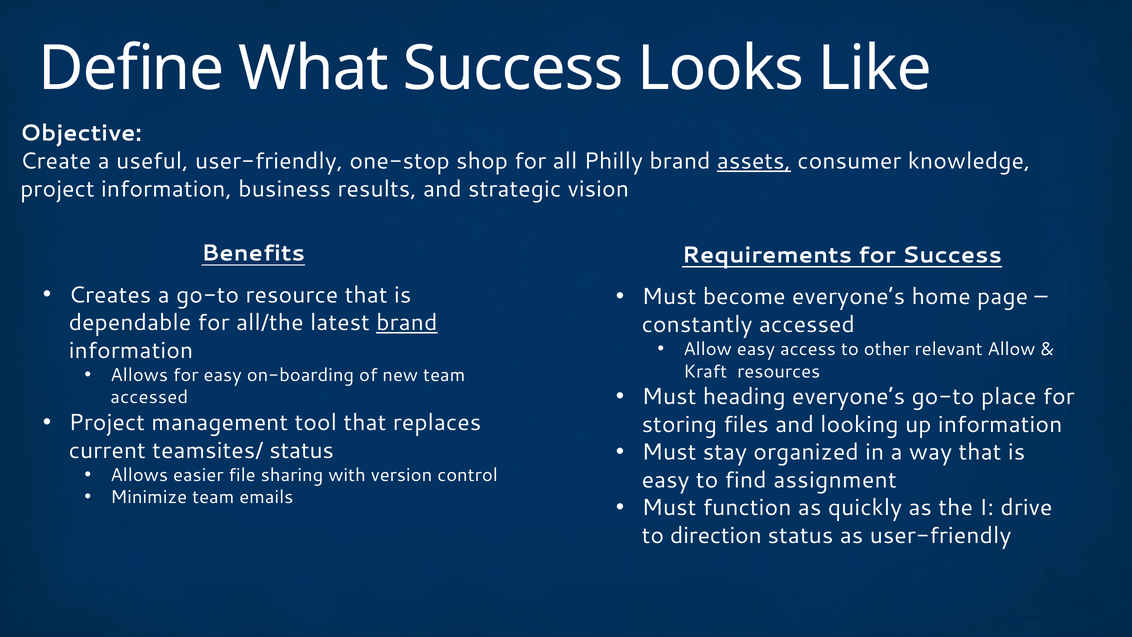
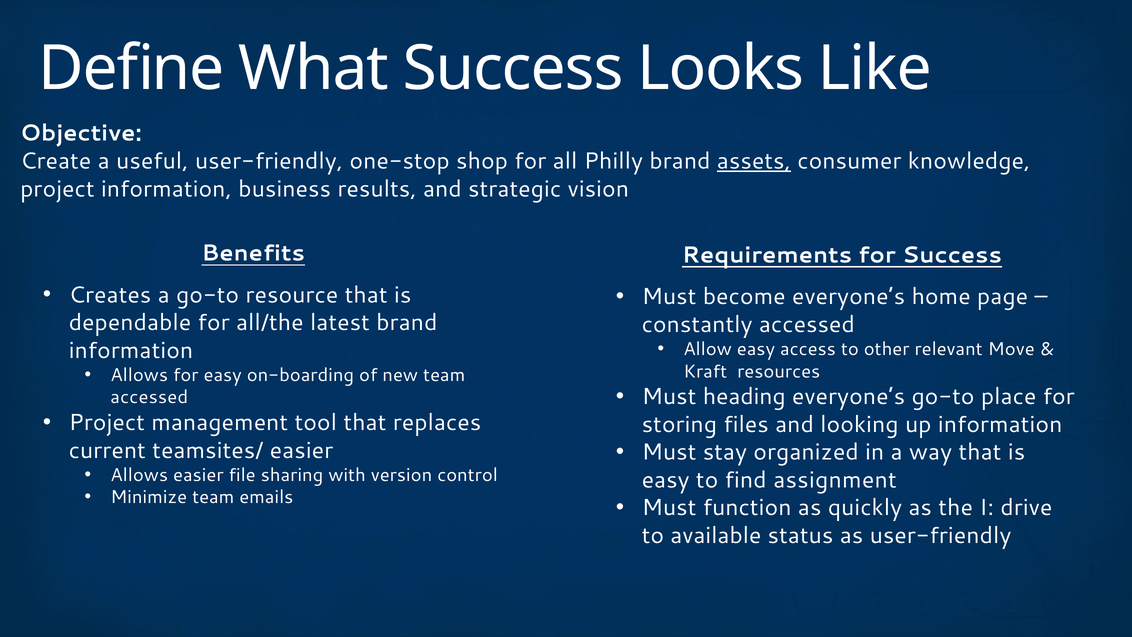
brand at (407, 323) underline: present -> none
relevant Allow: Allow -> Move
teamsites/ status: status -> easier
direction: direction -> available
